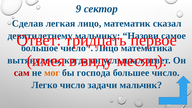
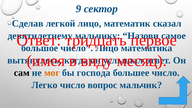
легкая: легкая -> легкой
сам colour: red -> black
задачи: задачи -> вопрос
